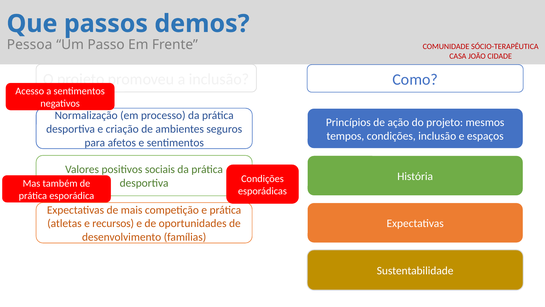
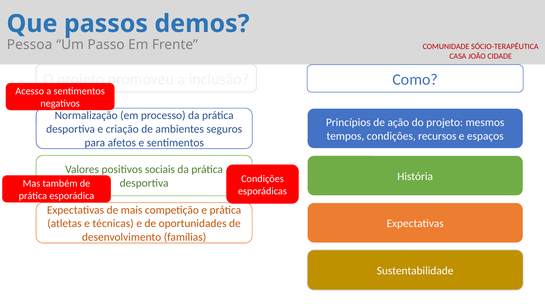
condições inclusão: inclusão -> recursos
recursos: recursos -> técnicas
